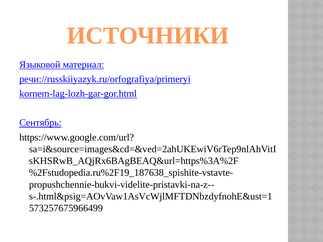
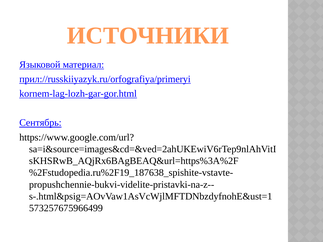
речи://russkiiyazyk.ru/orfografiya/primeryi: речи://russkiiyazyk.ru/orfografiya/primeryi -> прил://russkiiyazyk.ru/orfografiya/primeryi
